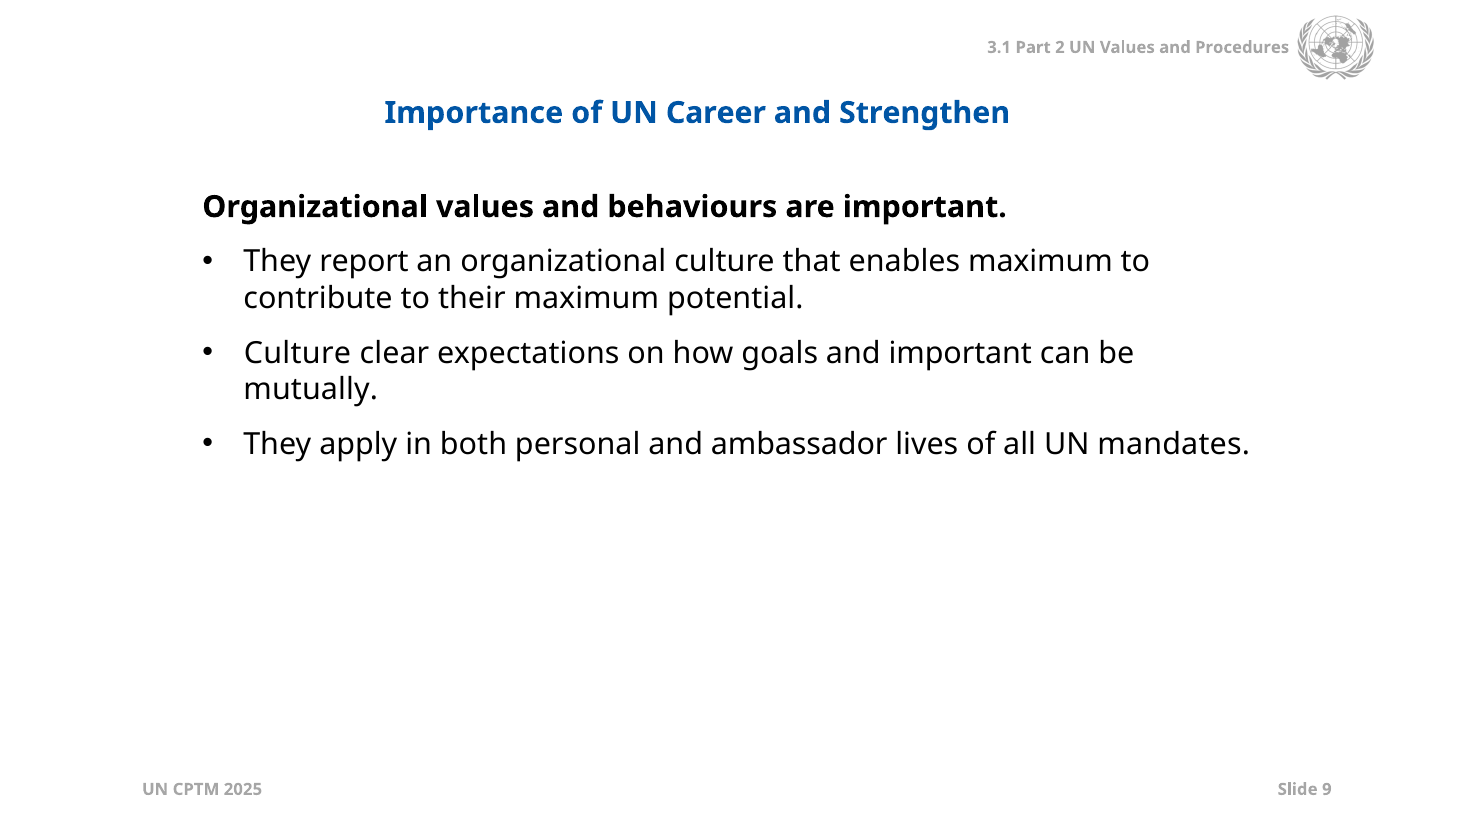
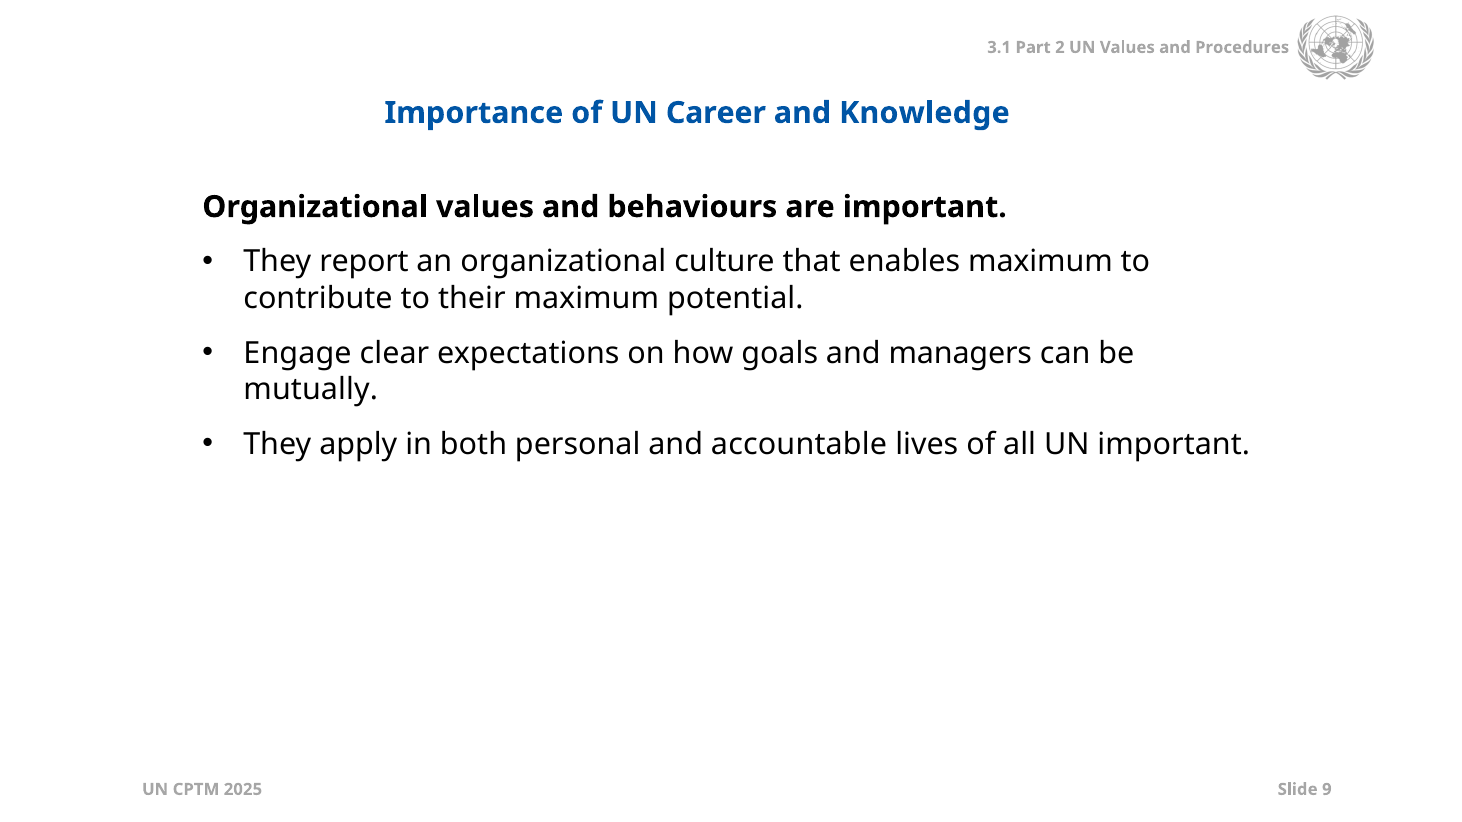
Strengthen: Strengthen -> Knowledge
Culture at (297, 353): Culture -> Engage
and important: important -> managers
ambassador: ambassador -> accountable
UN mandates: mandates -> important
